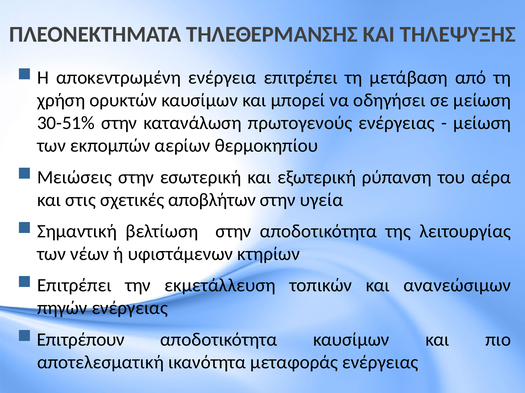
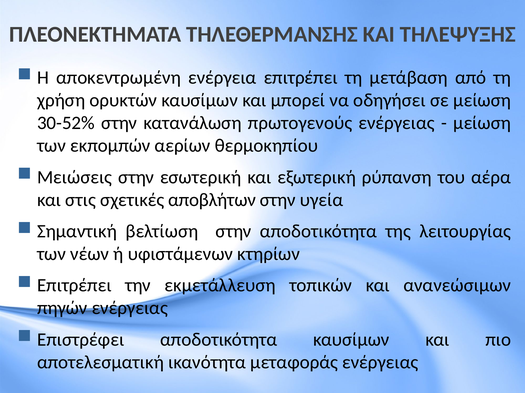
30-51%: 30-51% -> 30-52%
Επιτρέπουν: Επιτρέπουν -> Επιστρέφει
